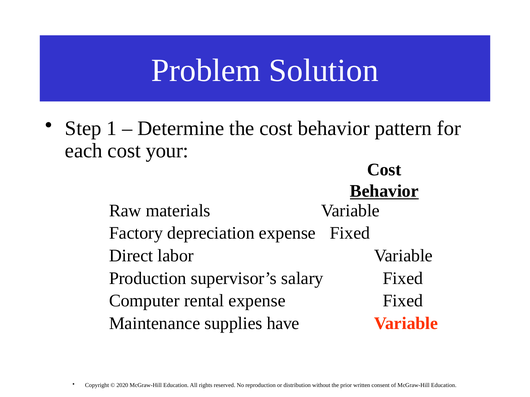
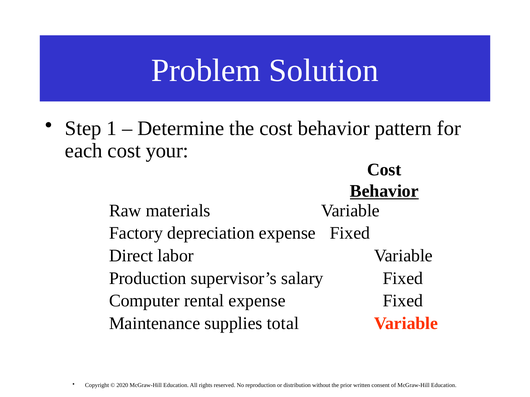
have: have -> total
